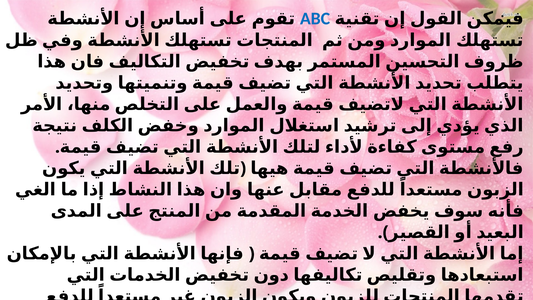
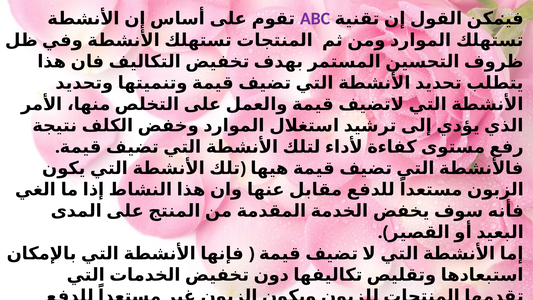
ABC colour: blue -> purple
